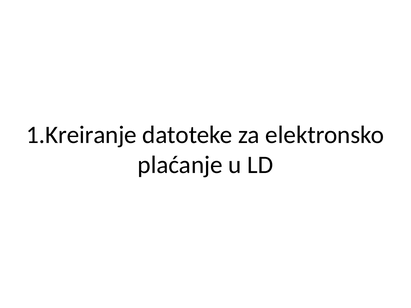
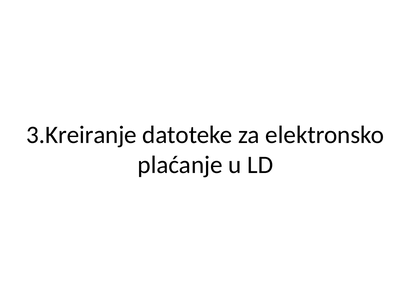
1.Kreiranje: 1.Kreiranje -> 3.Kreiranje
